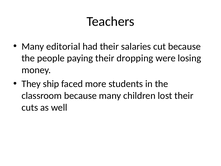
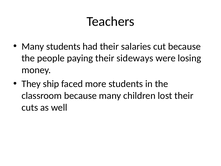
Many editorial: editorial -> students
dropping: dropping -> sideways
